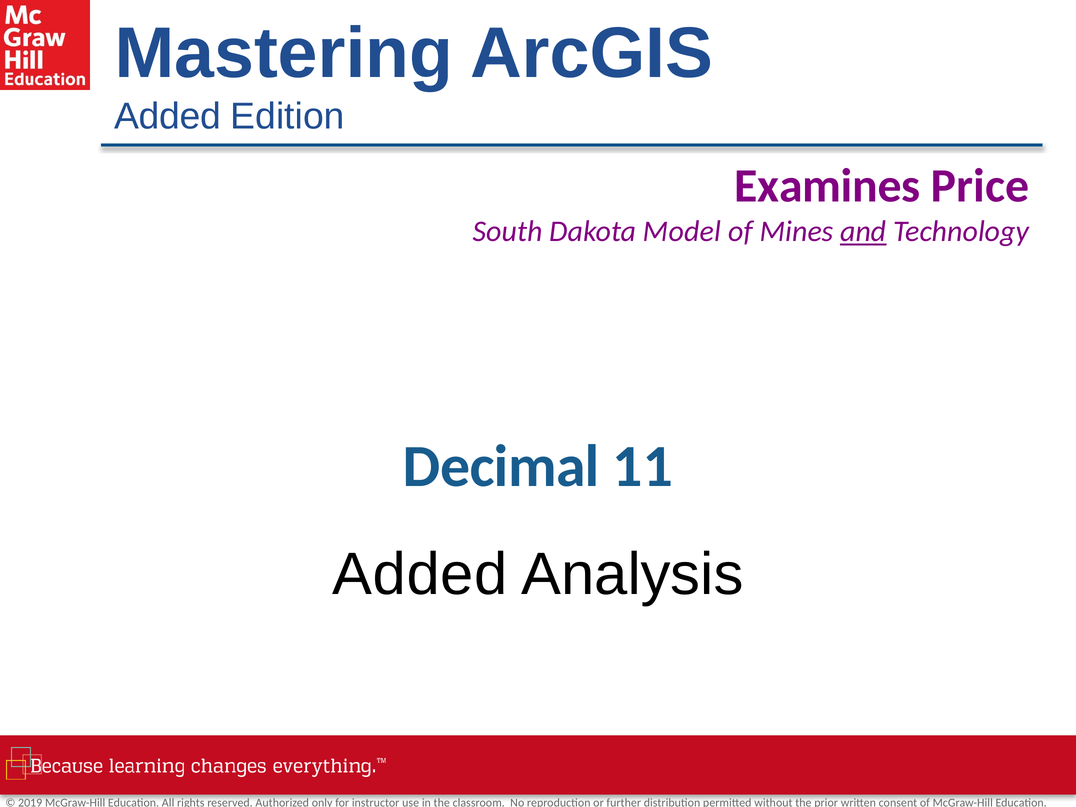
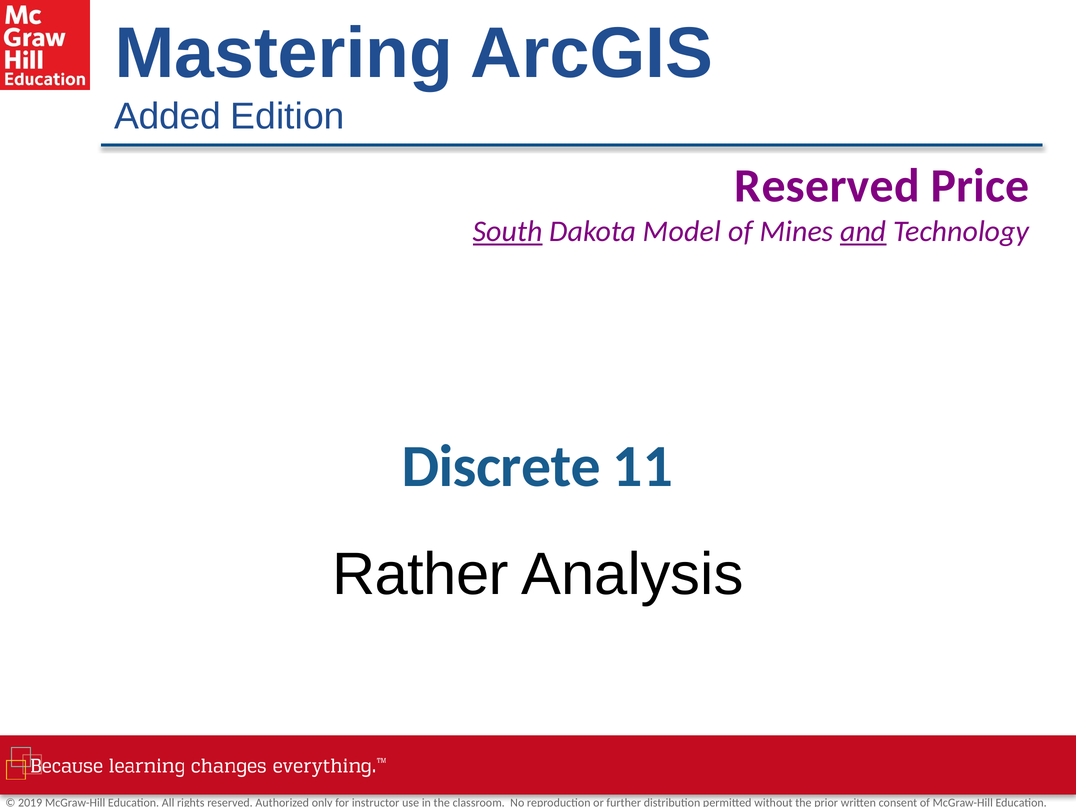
Examines at (827, 186): Examines -> Reserved
South underline: none -> present
Decimal: Decimal -> Discrete
Added at (420, 574): Added -> Rather
